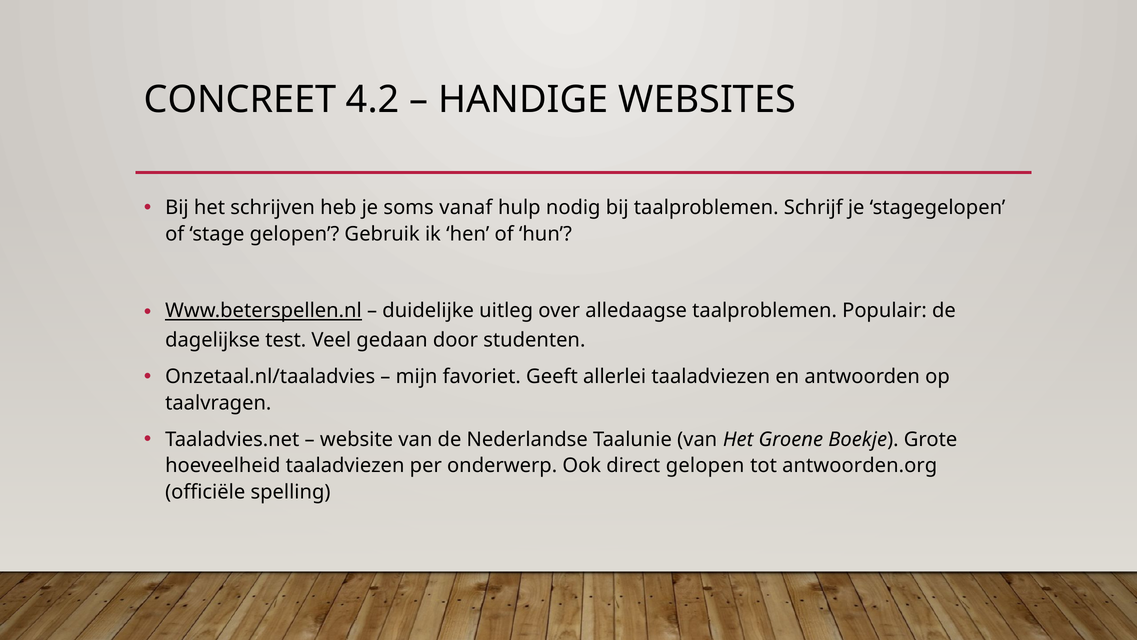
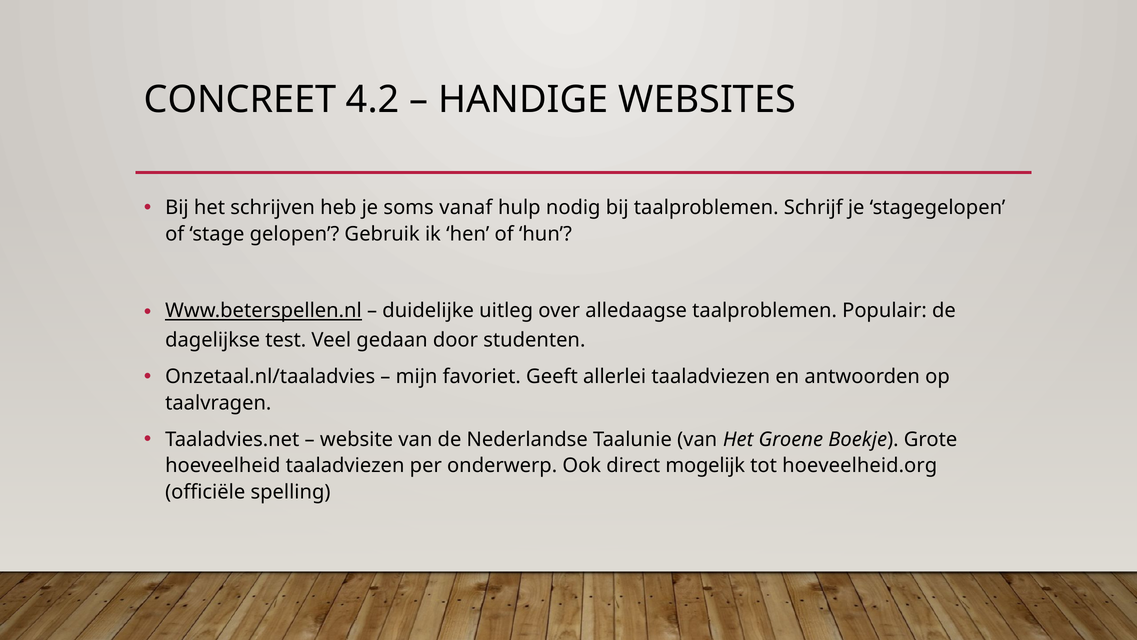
direct gelopen: gelopen -> mogelijk
antwoorden.org: antwoorden.org -> hoeveelheid.org
